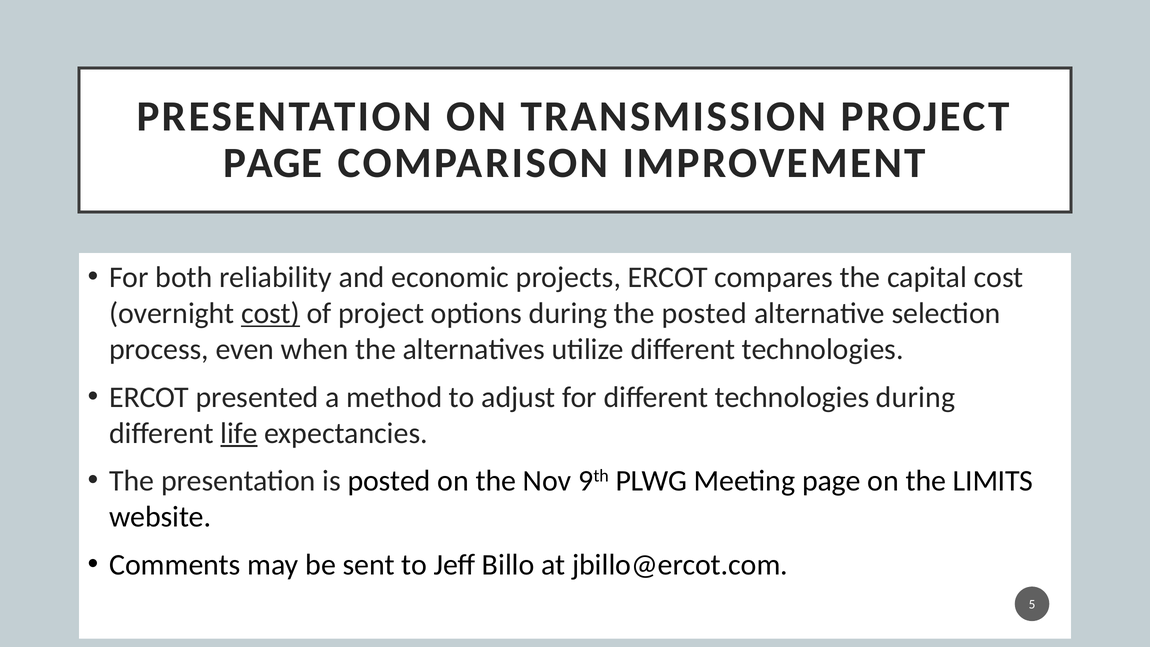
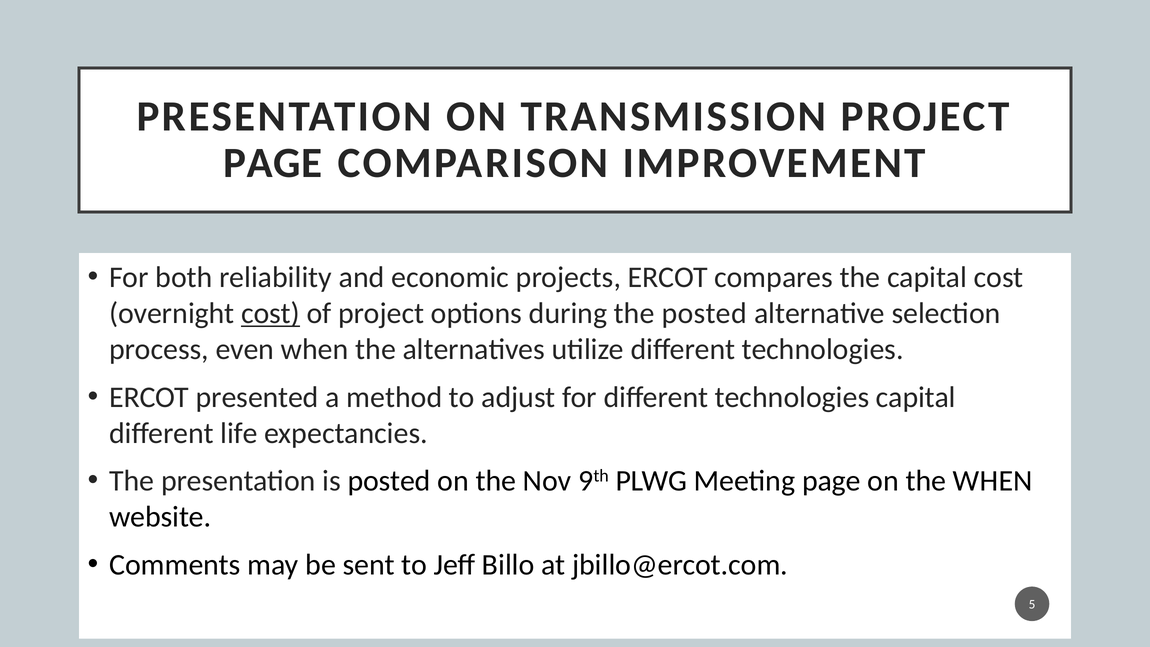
technologies during: during -> capital
life underline: present -> none
the LIMITS: LIMITS -> WHEN
